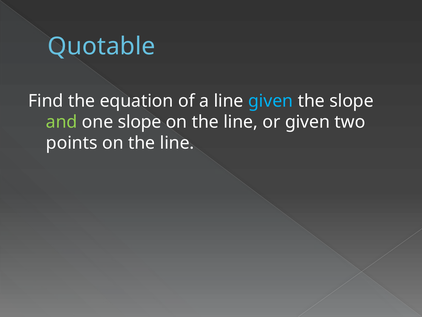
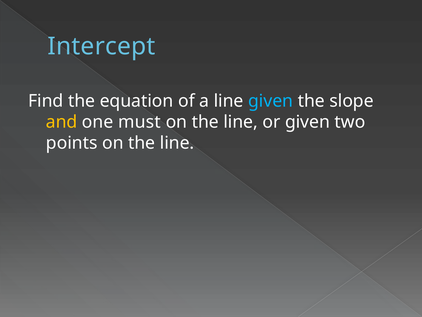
Quotable: Quotable -> Intercept
and colour: light green -> yellow
one slope: slope -> must
